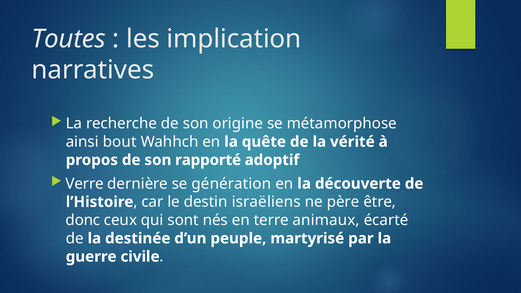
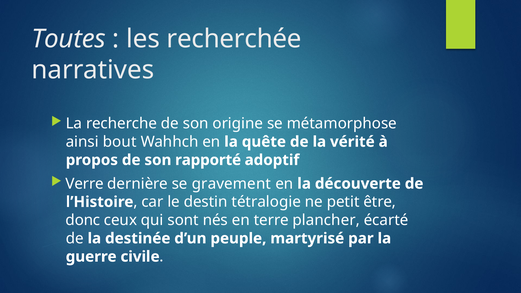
implication: implication -> recherchée
génération: génération -> gravement
israëliens: israëliens -> tétralogie
père: père -> petit
animaux: animaux -> plancher
